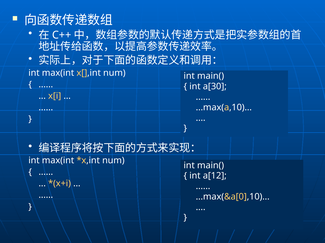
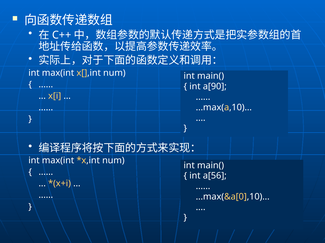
a[30: a[30 -> a[90
a[12: a[12 -> a[56
